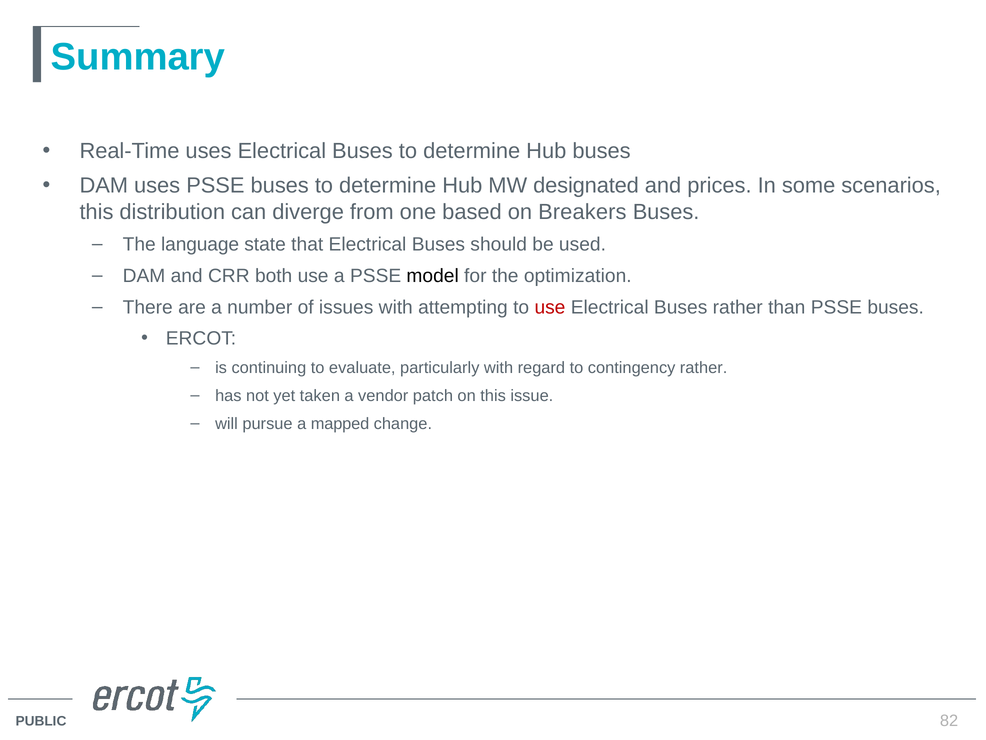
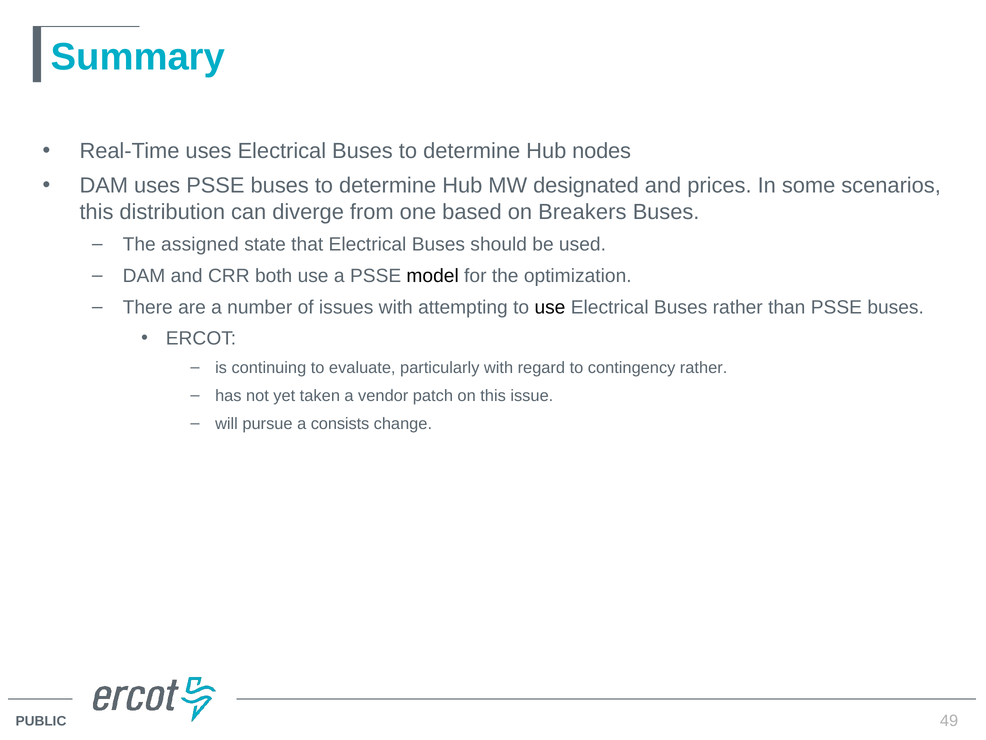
Hub buses: buses -> nodes
language: language -> assigned
use at (550, 307) colour: red -> black
mapped: mapped -> consists
82: 82 -> 49
